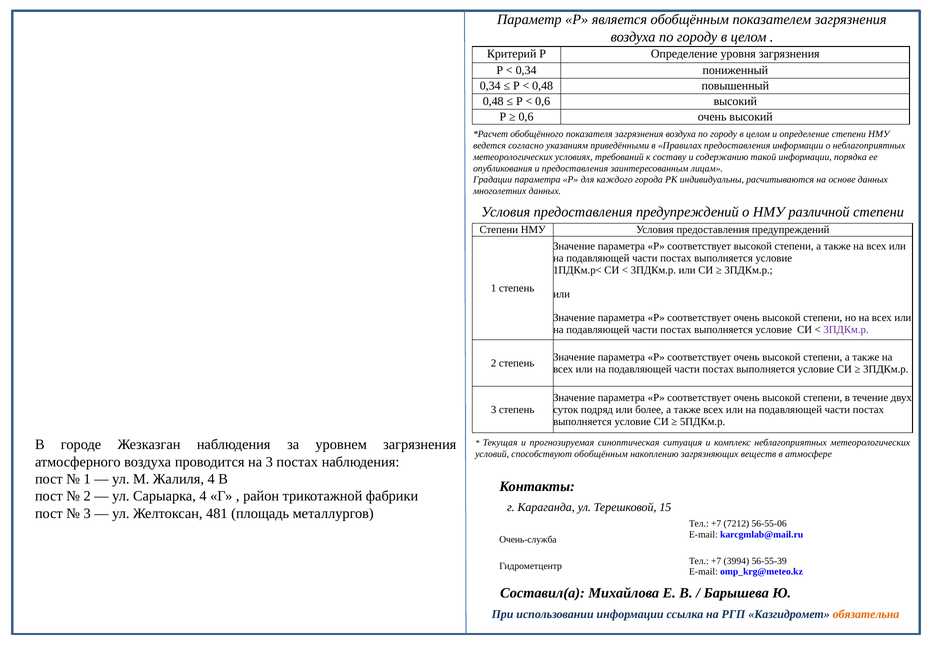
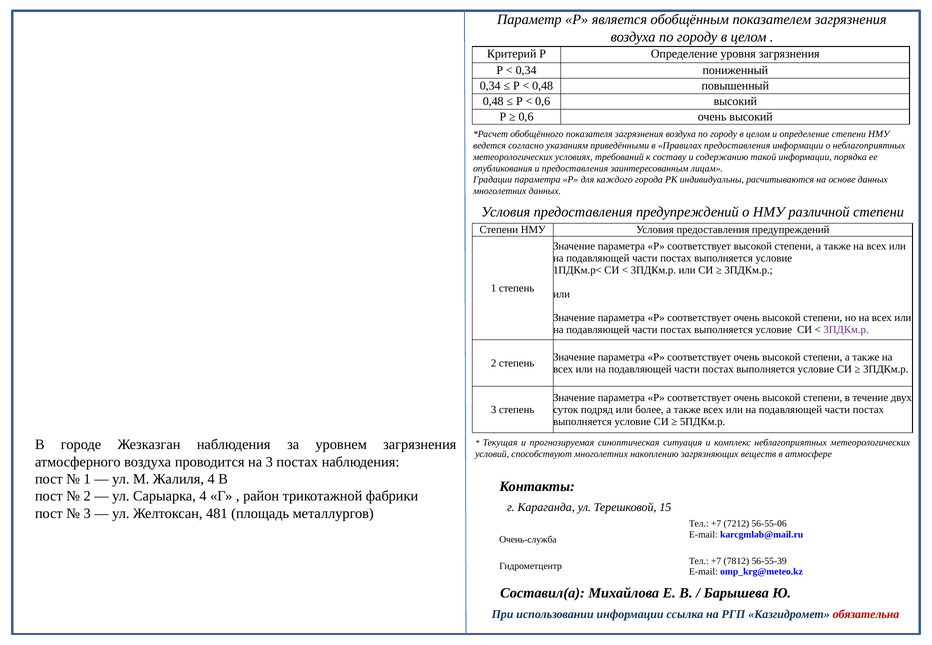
способствуют обобщённым: обобщённым -> многолетних
3994: 3994 -> 7812
обязательна colour: orange -> red
